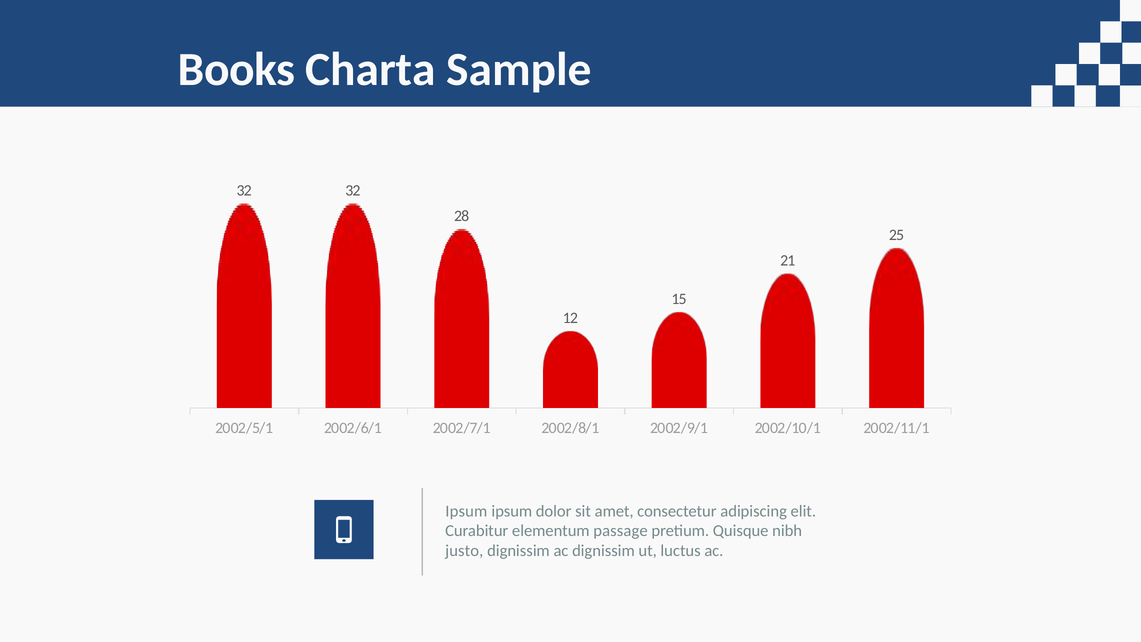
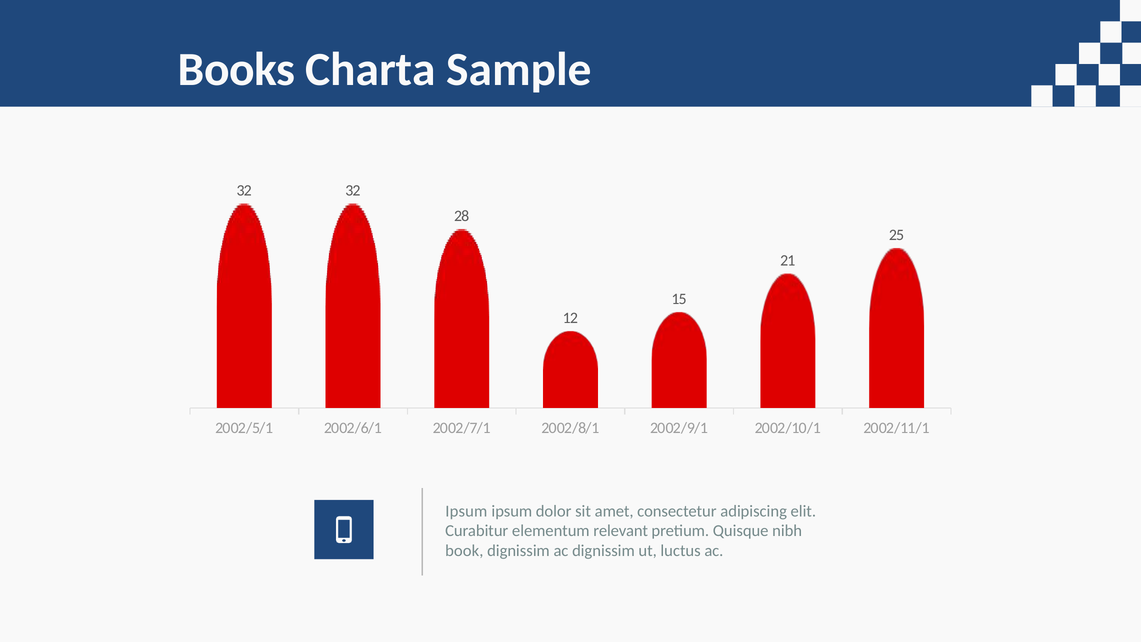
passage: passage -> relevant
justo: justo -> book
